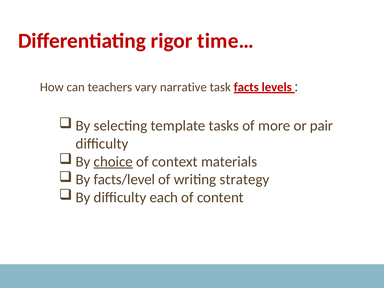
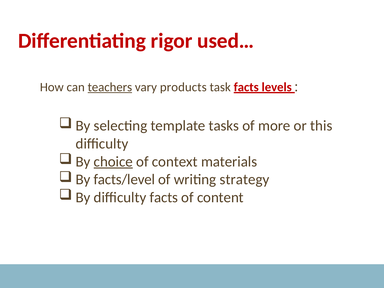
time…: time… -> used…
teachers underline: none -> present
narrative: narrative -> products
pair: pair -> this
difficulty each: each -> facts
